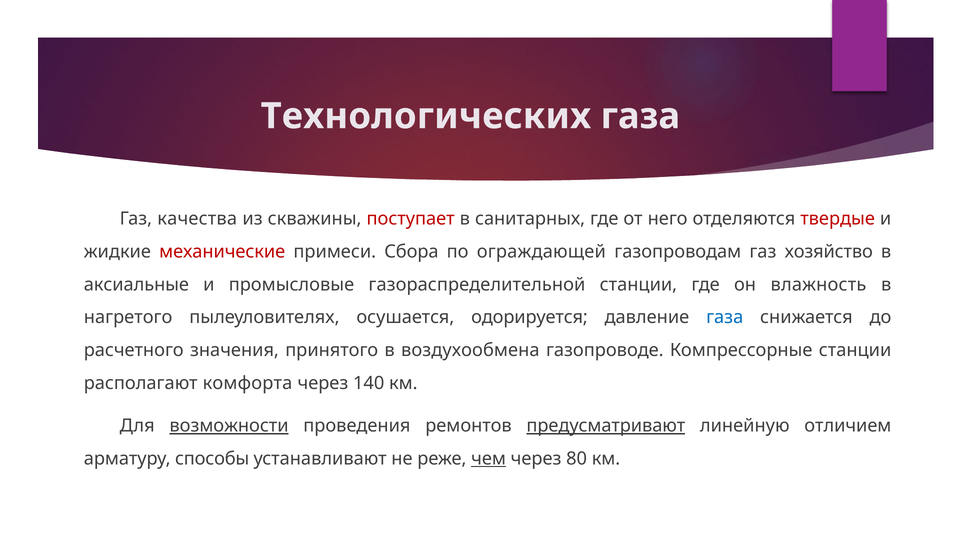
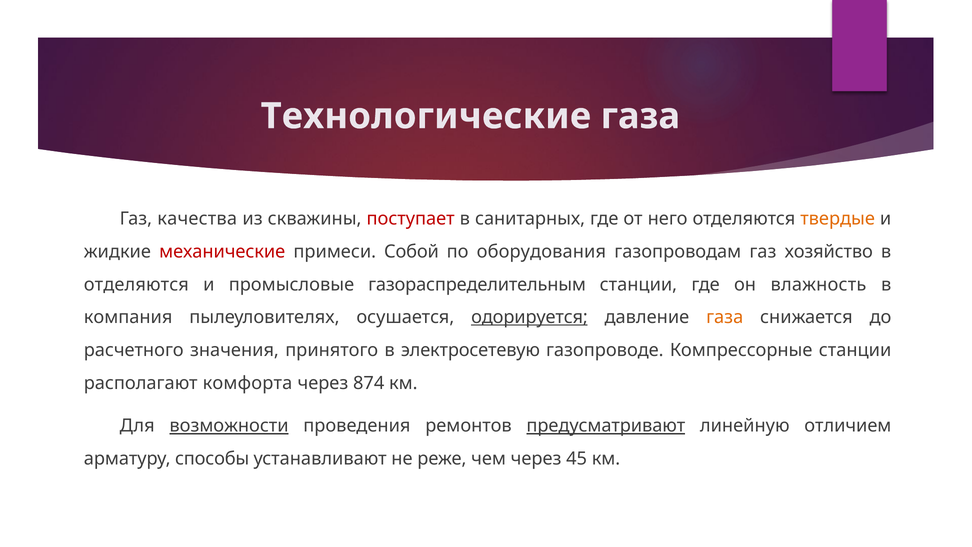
Технологических: Технологических -> Технологические
твердые colour: red -> orange
Сбора: Сбора -> Собой
ограждающей: ограждающей -> оборудования
аксиальные at (136, 284): аксиальные -> отделяются
газораспределительной: газораспределительной -> газораспределительным
нагретого: нагретого -> компания
одорируется underline: none -> present
газа at (725, 317) colour: blue -> orange
воздухообмена: воздухообмена -> электросетевую
140: 140 -> 874
чем underline: present -> none
80: 80 -> 45
